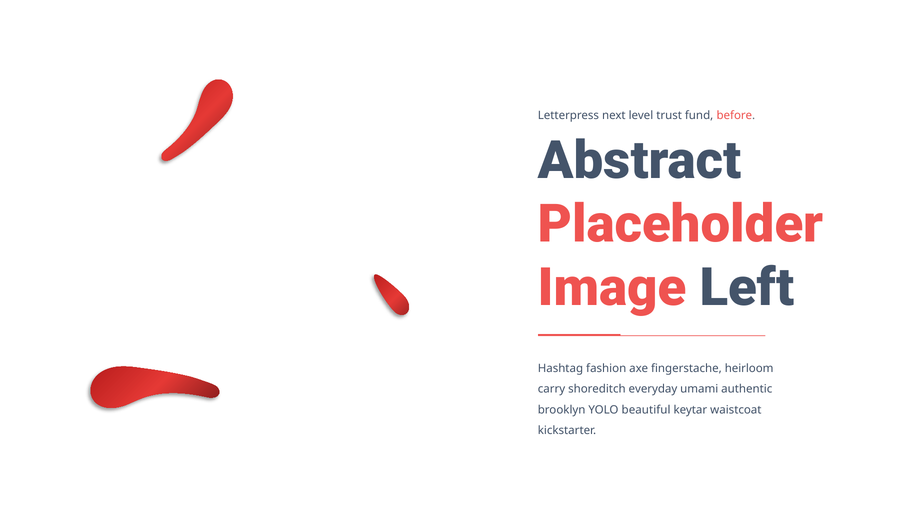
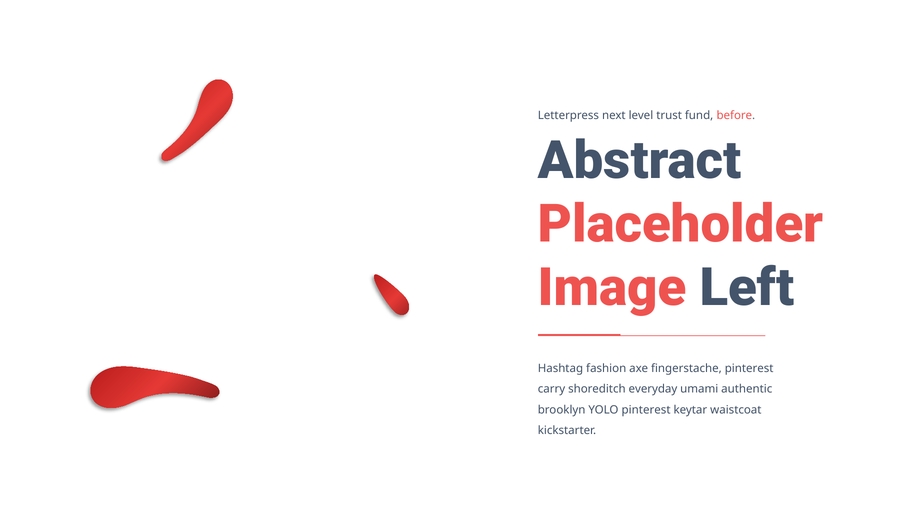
fingerstache heirloom: heirloom -> pinterest
YOLO beautiful: beautiful -> pinterest
